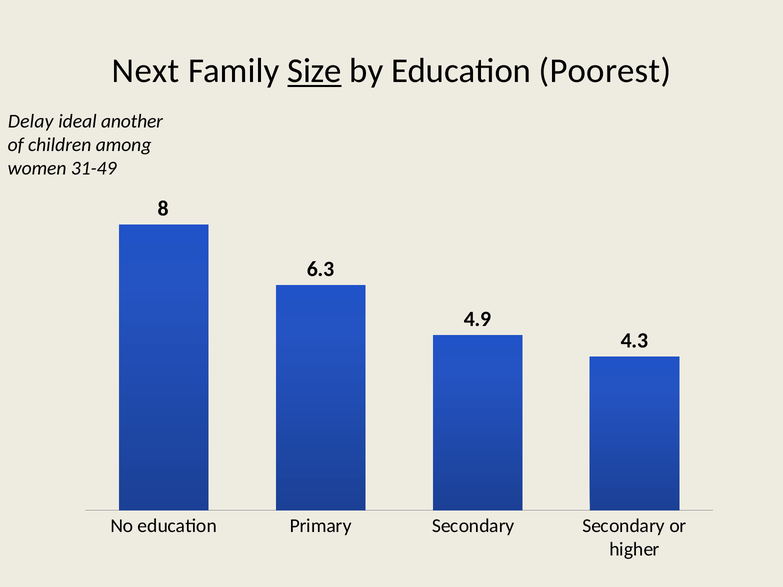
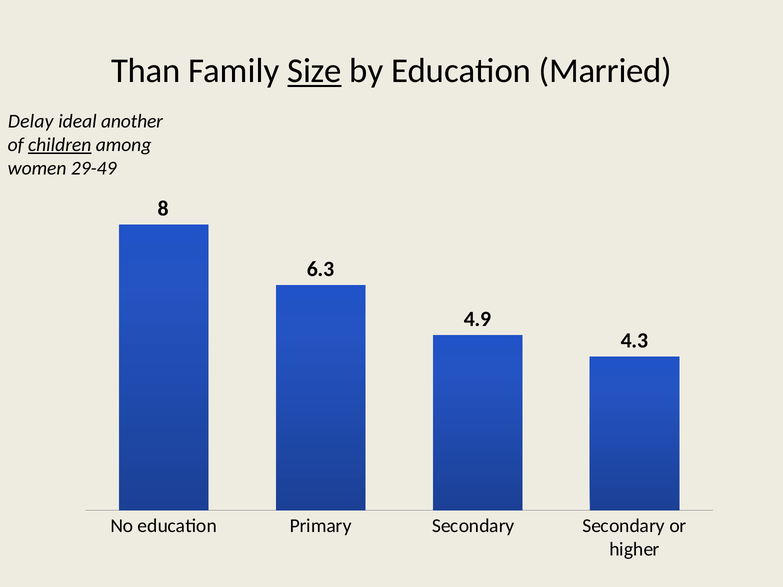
Next: Next -> Than
Poorest: Poorest -> Married
children underline: none -> present
31-49: 31-49 -> 29-49
